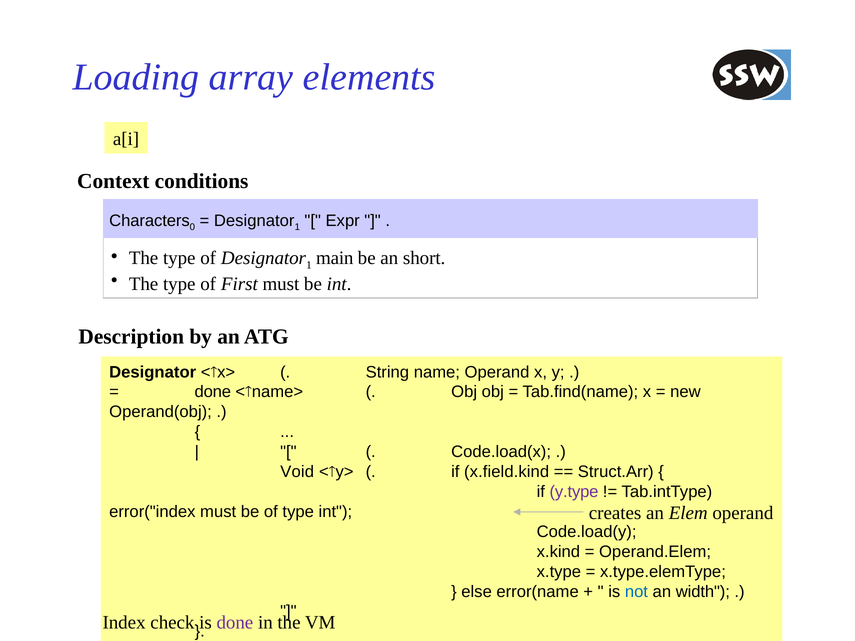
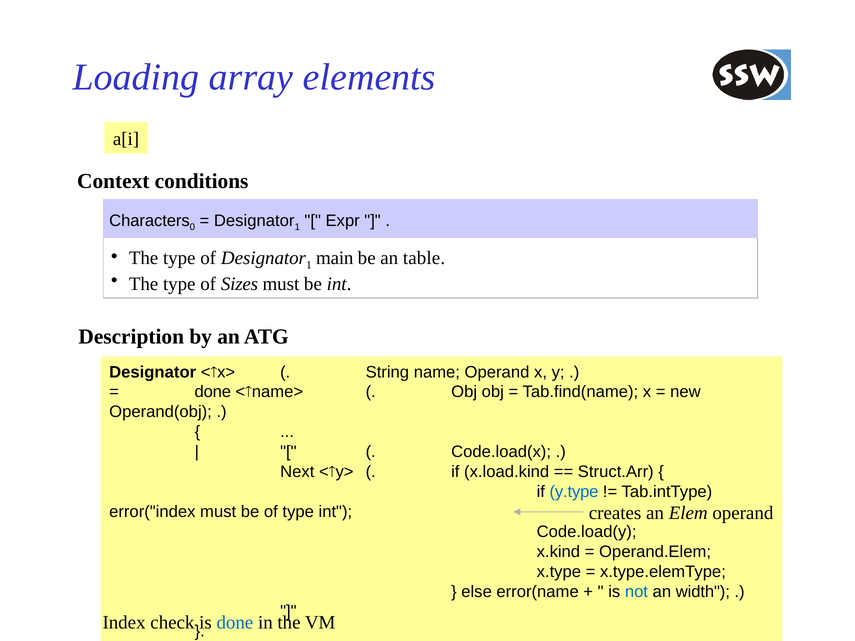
short: short -> table
First: First -> Sizes
Void: Void -> Next
x.field.kind: x.field.kind -> x.load.kind
y.type colour: purple -> blue
done at (235, 623) colour: purple -> blue
